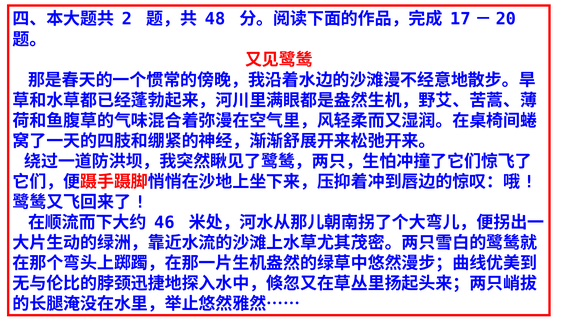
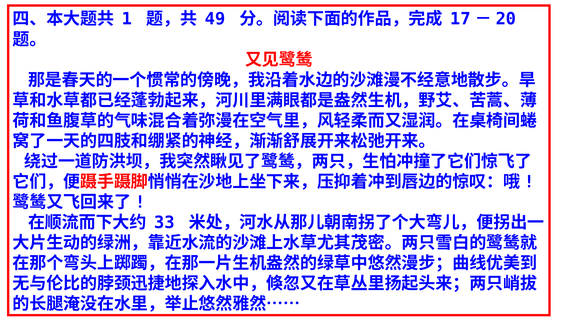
2: 2 -> 1
48: 48 -> 49
46: 46 -> 33
